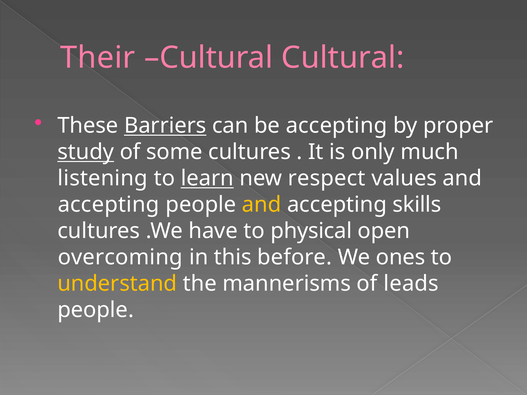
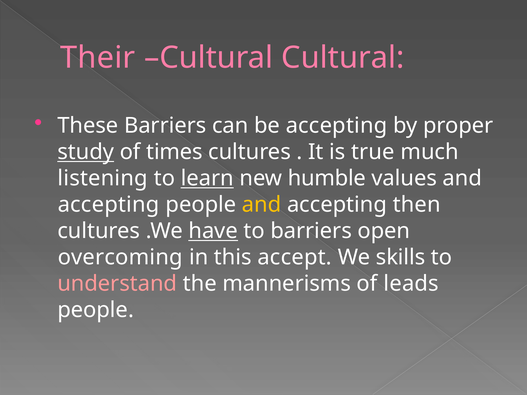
Barriers at (165, 126) underline: present -> none
some: some -> times
only: only -> true
respect: respect -> humble
skills: skills -> then
have underline: none -> present
to physical: physical -> barriers
before: before -> accept
ones: ones -> skills
understand colour: yellow -> pink
